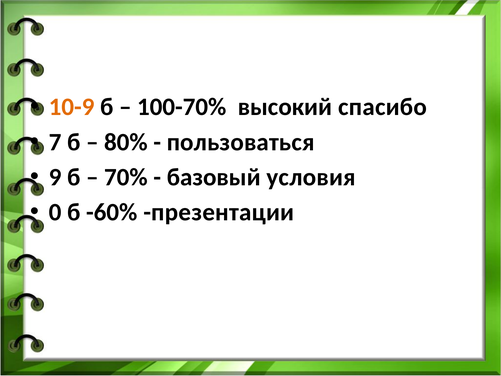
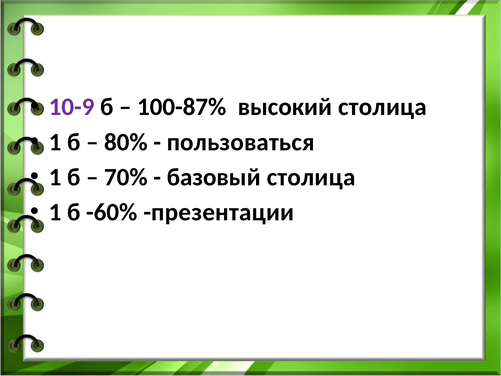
10-9 colour: orange -> purple
100-70%: 100-70% -> 100-87%
высокий спасибо: спасибо -> столица
7 at (55, 142): 7 -> 1
9 at (55, 177): 9 -> 1
базовый условия: условия -> столица
0 at (55, 212): 0 -> 1
